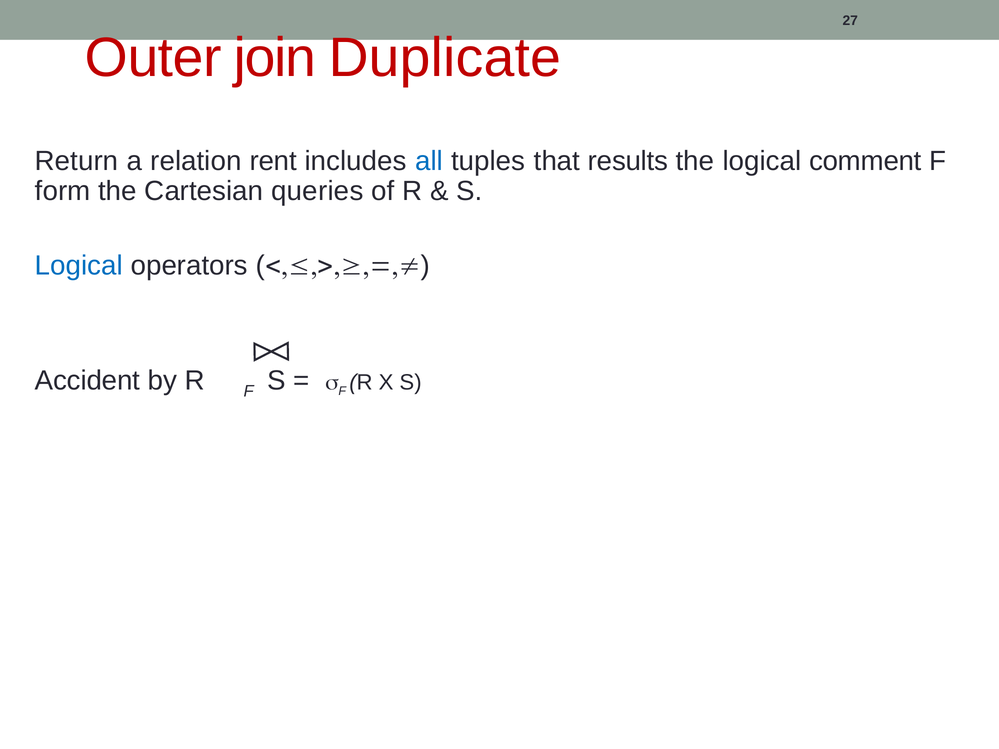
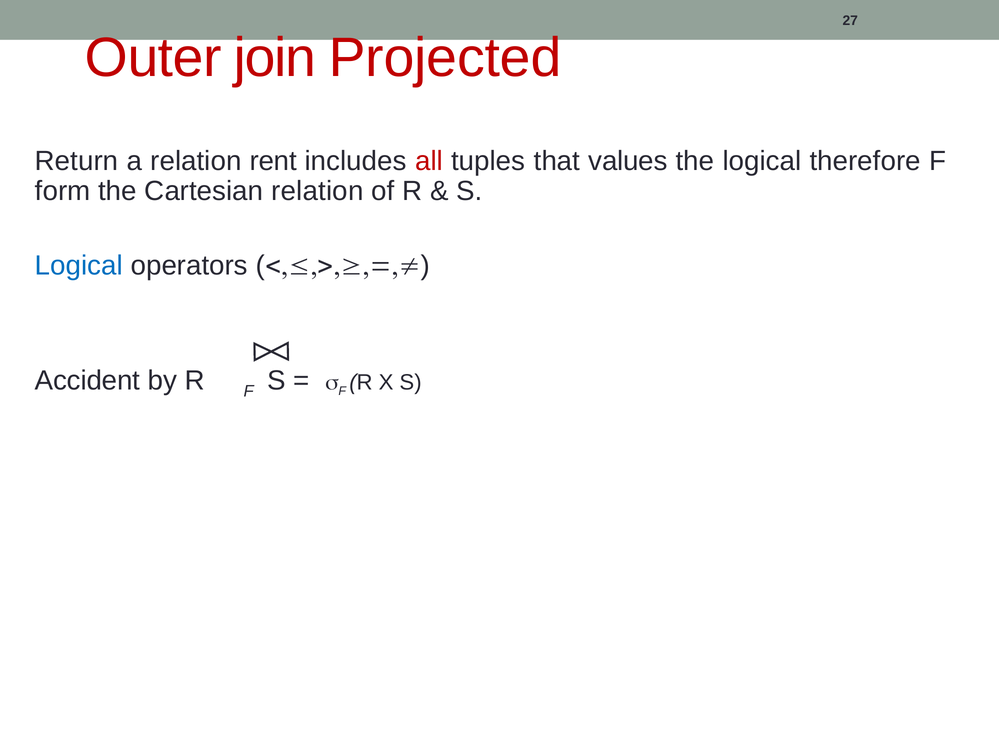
Duplicate: Duplicate -> Projected
all colour: blue -> red
results: results -> values
comment: comment -> therefore
Cartesian queries: queries -> relation
